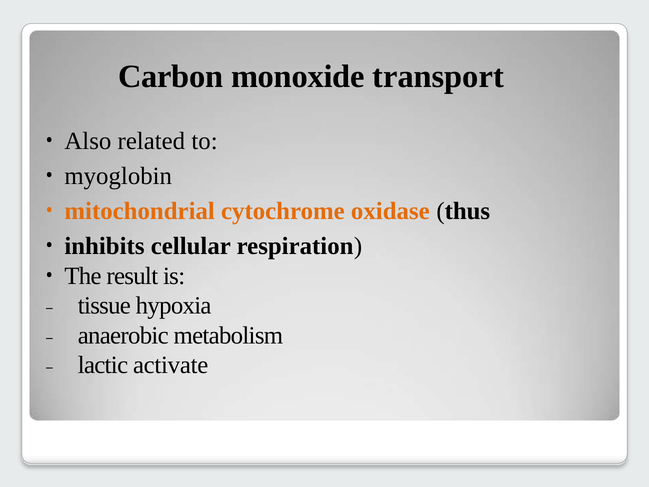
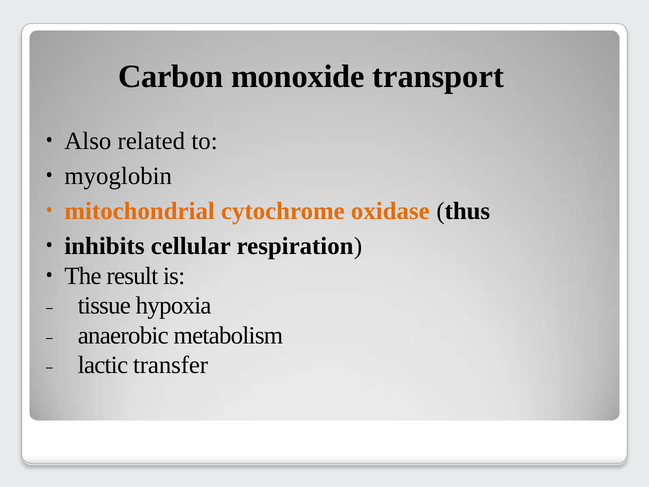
activate: activate -> transfer
